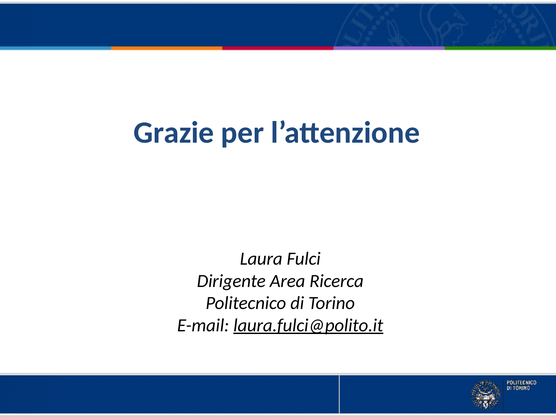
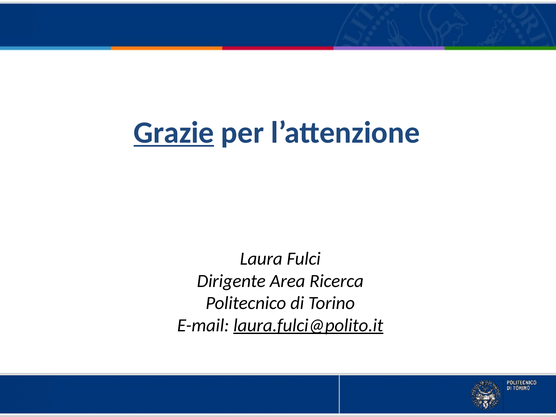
Grazie underline: none -> present
